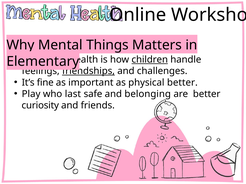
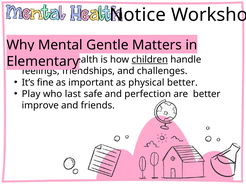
Online: Online -> Notice
Things: Things -> Gentle
friendships underline: present -> none
belonging: belonging -> perfection
curiosity: curiosity -> improve
